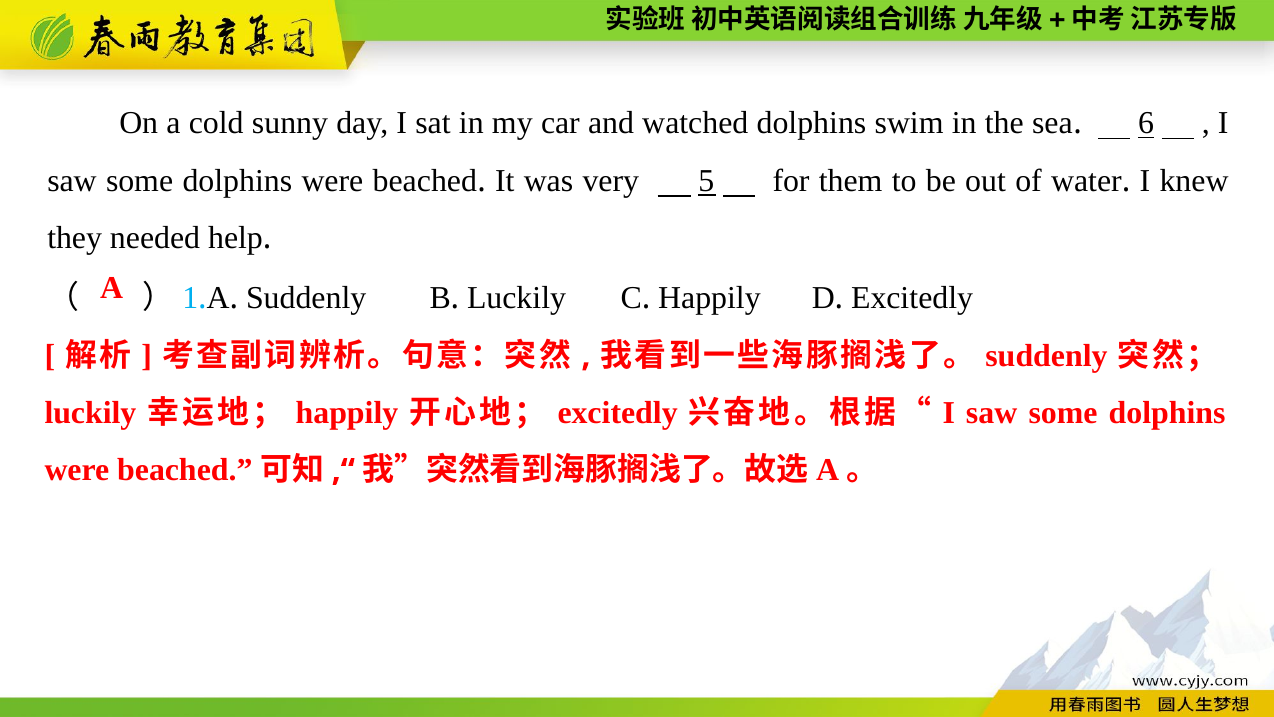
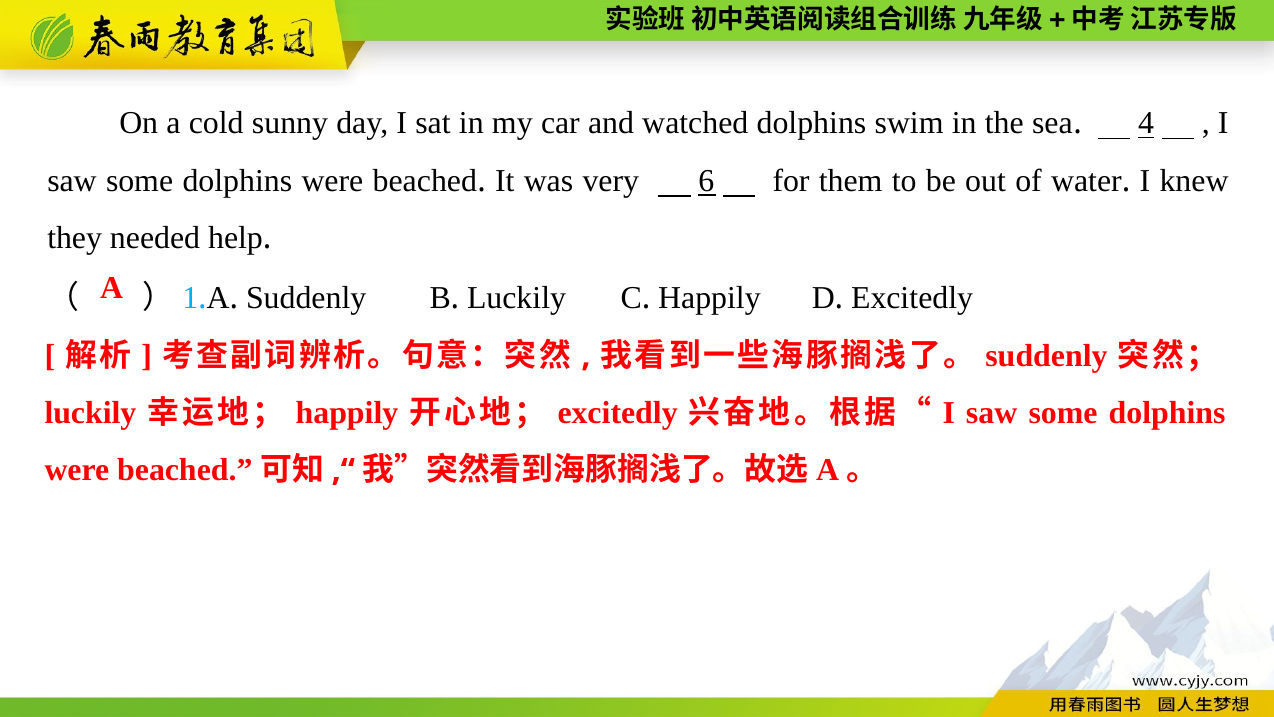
6: 6 -> 4
5: 5 -> 6
